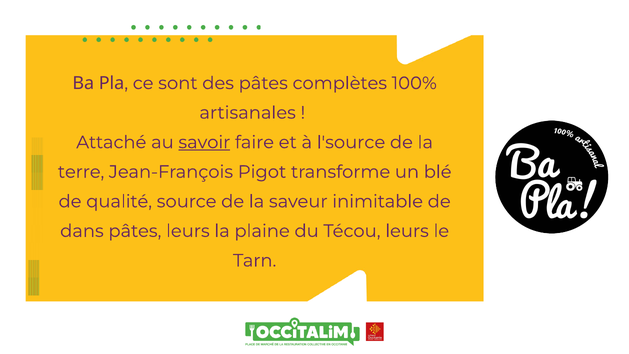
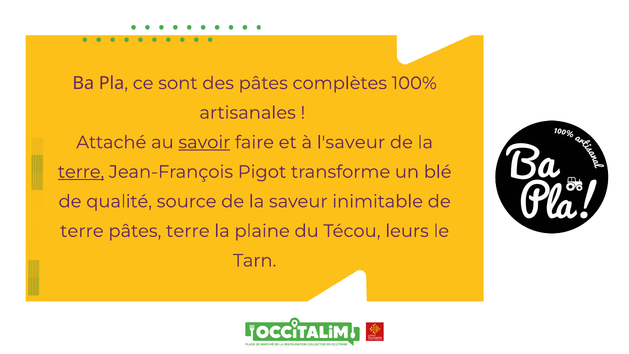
l'source: l'source -> l'saveur
terre at (81, 172) underline: none -> present
dans at (82, 231): dans -> terre
pâtes leurs: leurs -> terre
